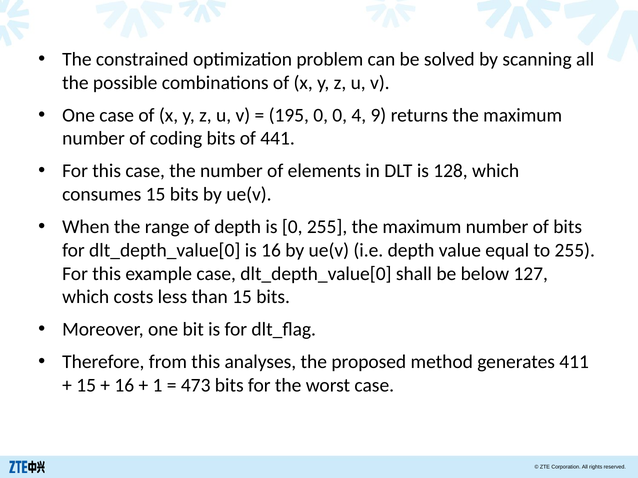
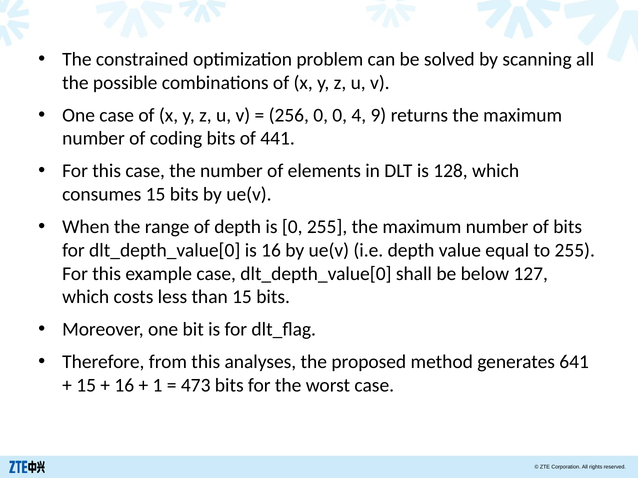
195: 195 -> 256
411: 411 -> 641
